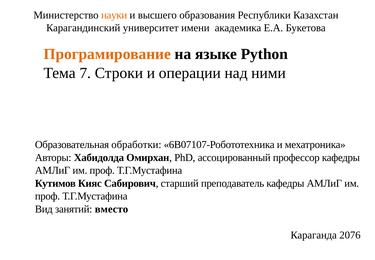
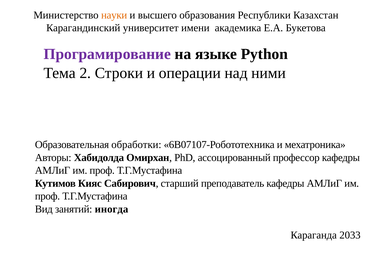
Програмирование colour: orange -> purple
7: 7 -> 2
вместо: вместо -> иногда
2076: 2076 -> 2033
